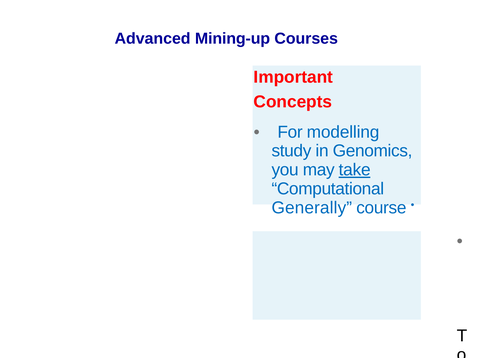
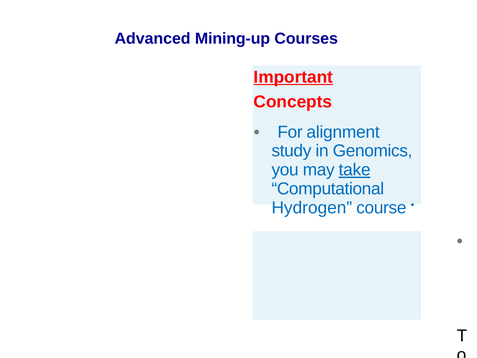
Important underline: none -> present
modelling: modelling -> alignment
Generally: Generally -> Hydrogen
